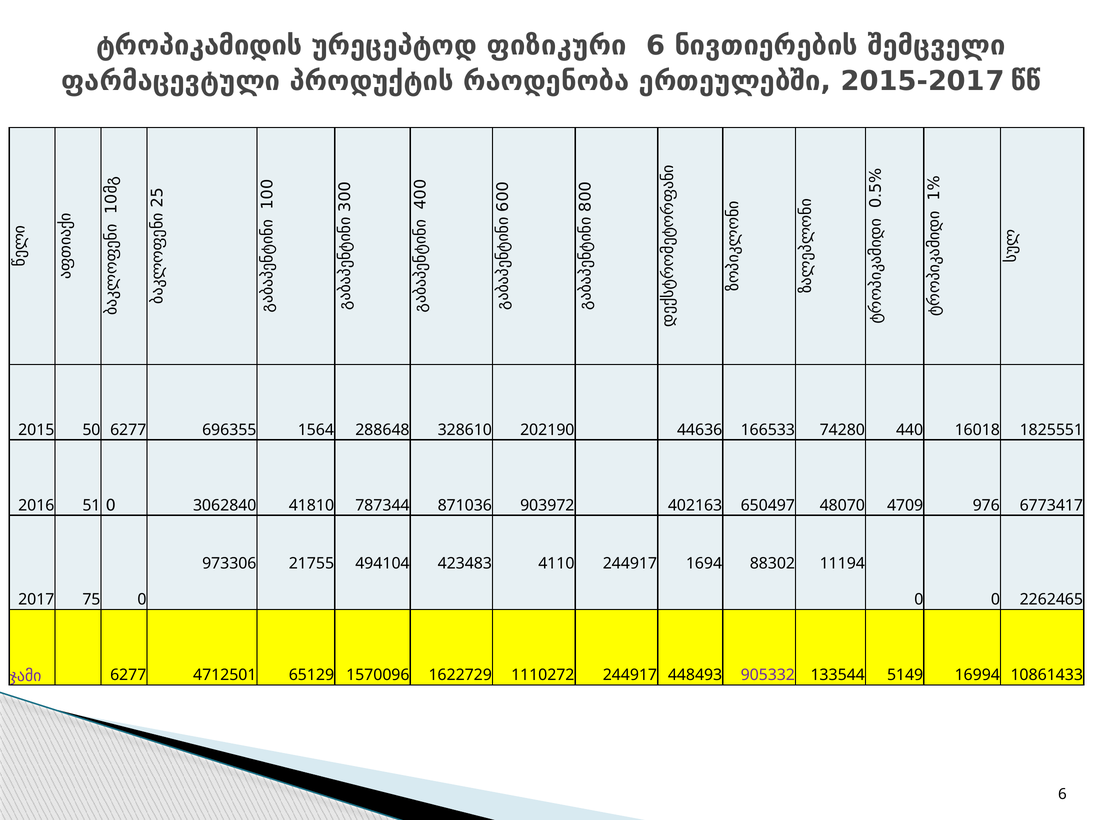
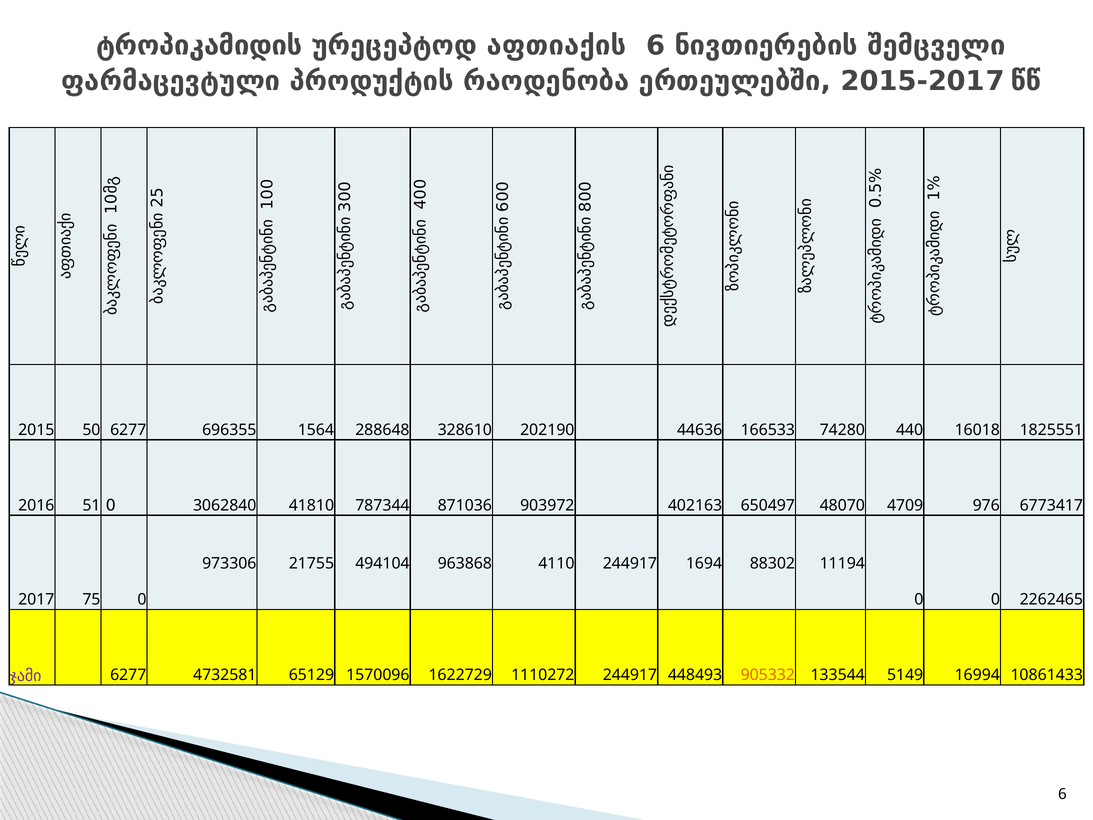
ფიზიკური: ფიზიკური -> აფთიაქის
423483: 423483 -> 963868
4712501: 4712501 -> 4732581
905332 colour: purple -> orange
